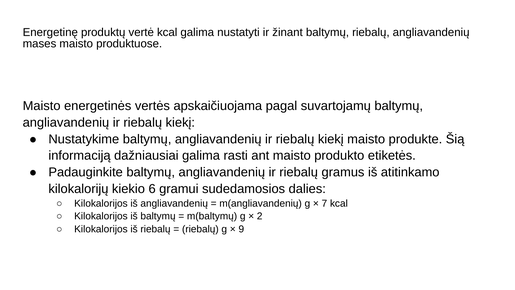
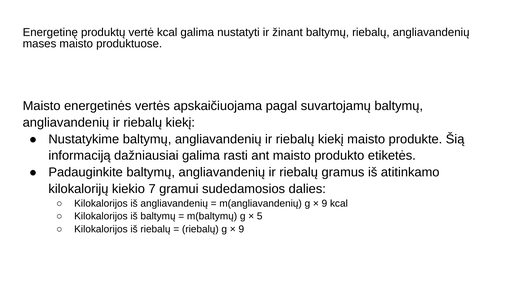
6: 6 -> 7
7 at (324, 203): 7 -> 9
2: 2 -> 5
